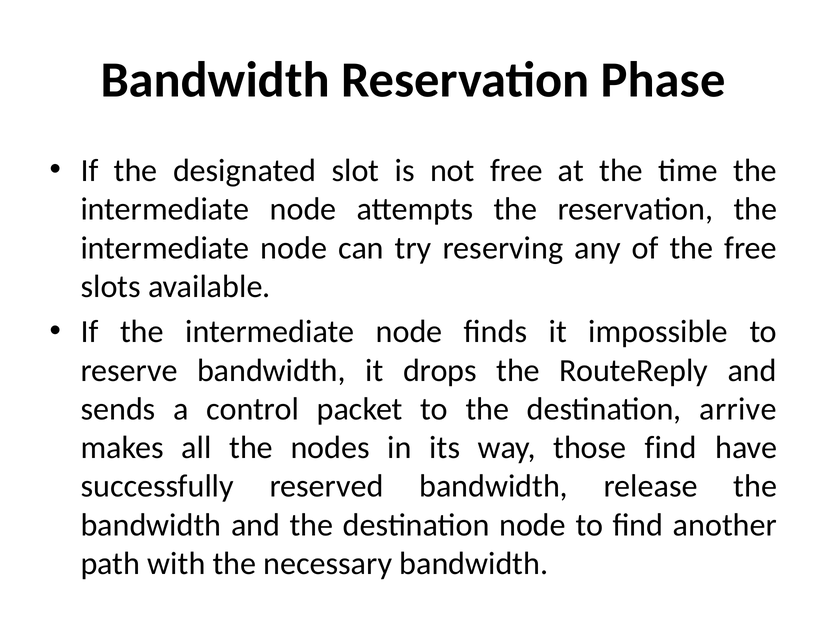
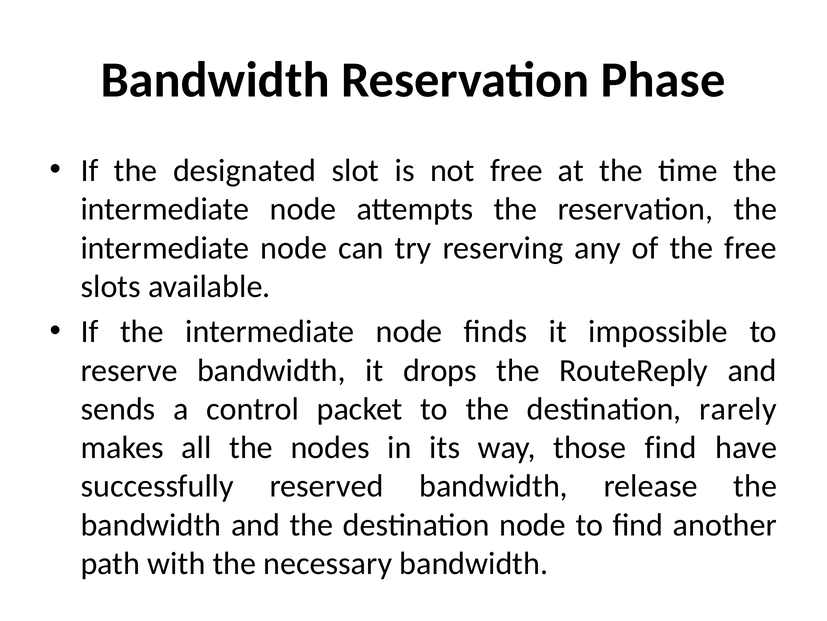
arrive: arrive -> rarely
